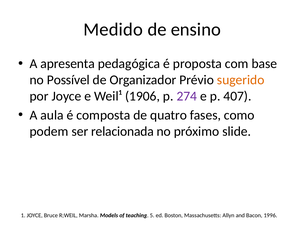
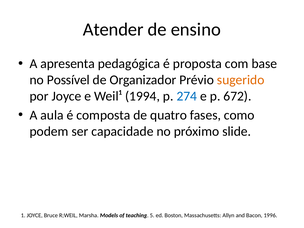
Medido: Medido -> Atender
1906: 1906 -> 1994
274 colour: purple -> blue
407: 407 -> 672
relacionada: relacionada -> capacidade
